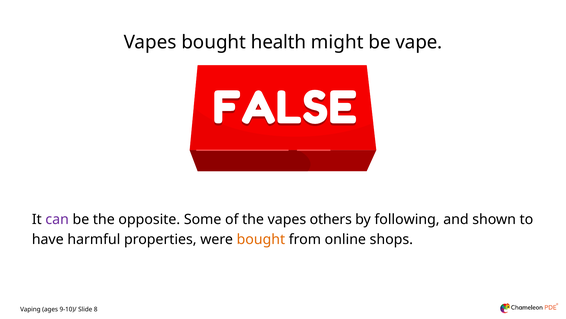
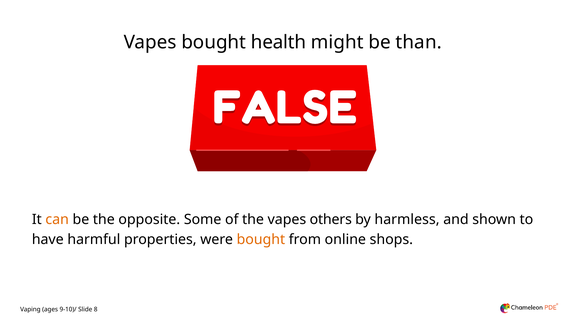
vape: vape -> than
can colour: purple -> orange
following: following -> harmless
